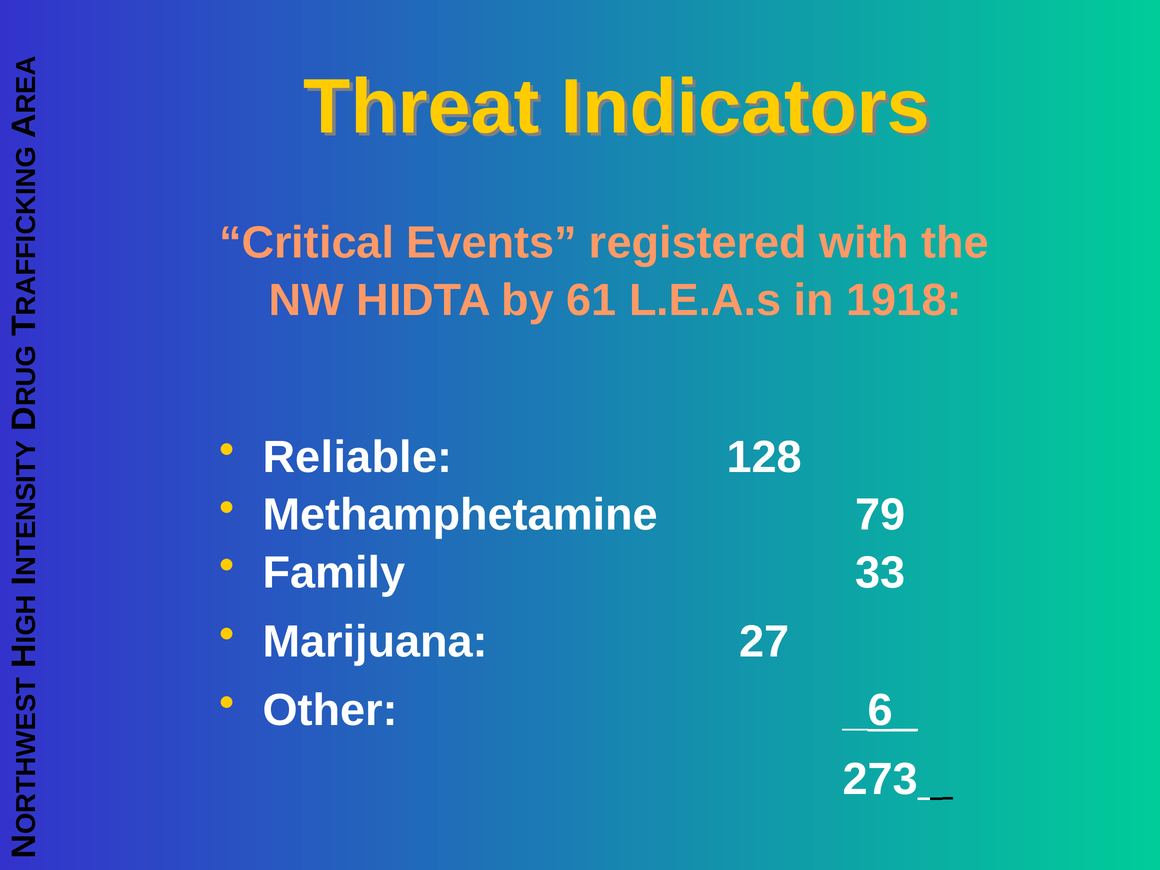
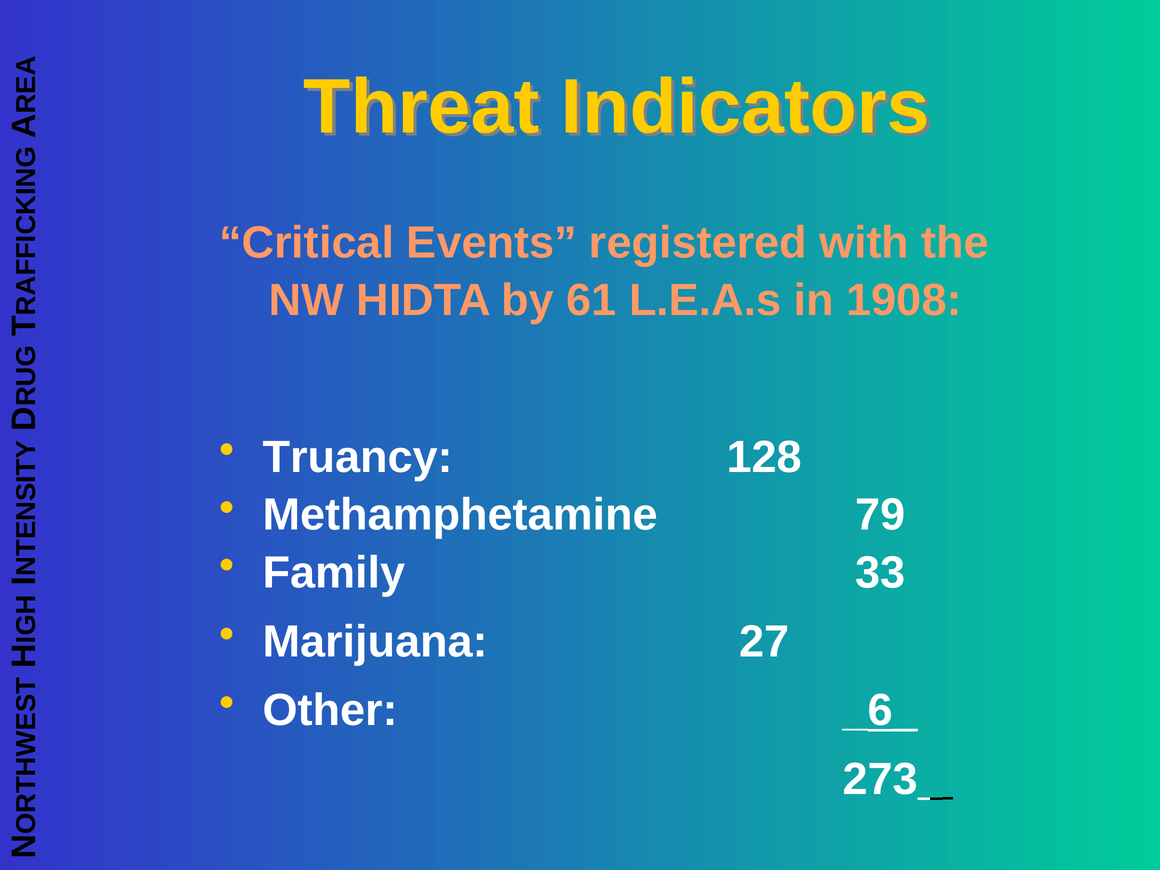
1918: 1918 -> 1908
Reliable: Reliable -> Truancy
